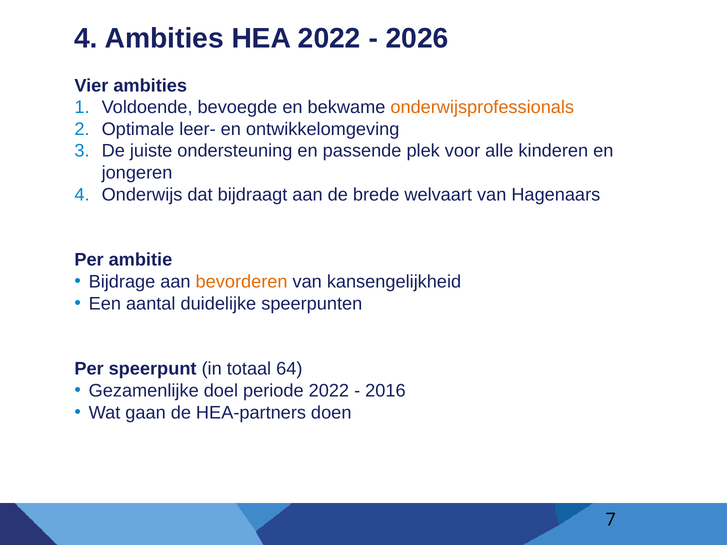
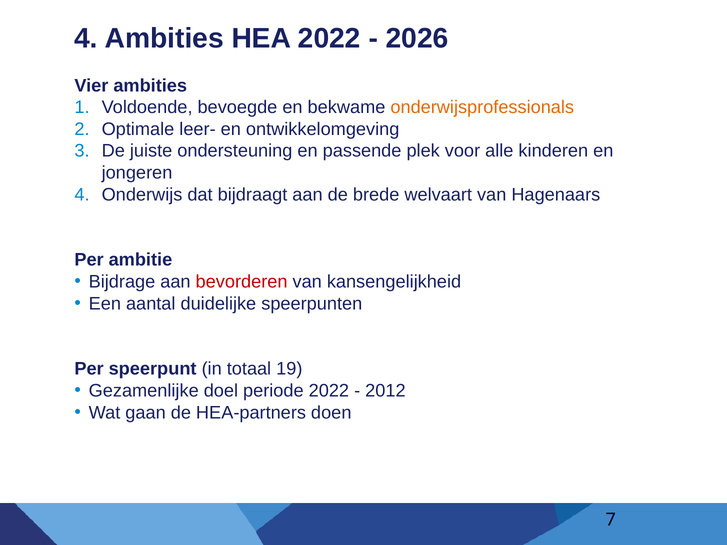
bevorderen colour: orange -> red
64: 64 -> 19
2016: 2016 -> 2012
